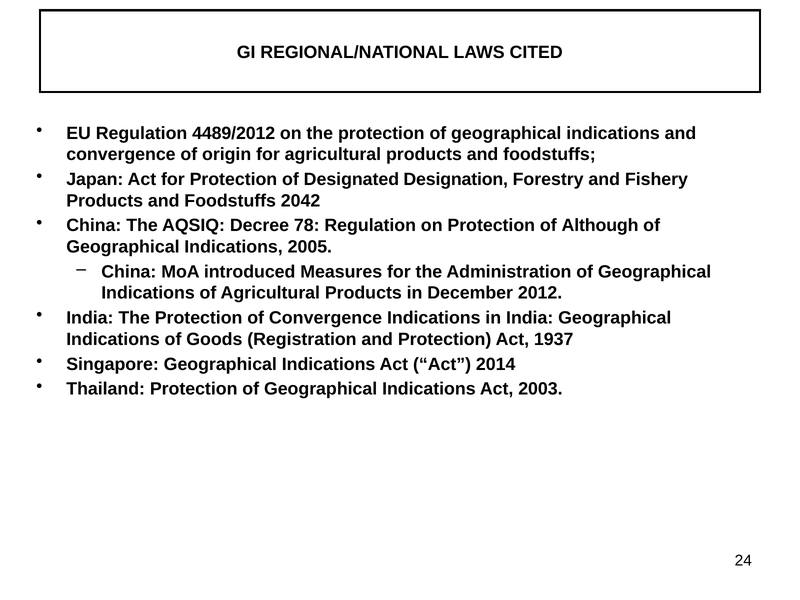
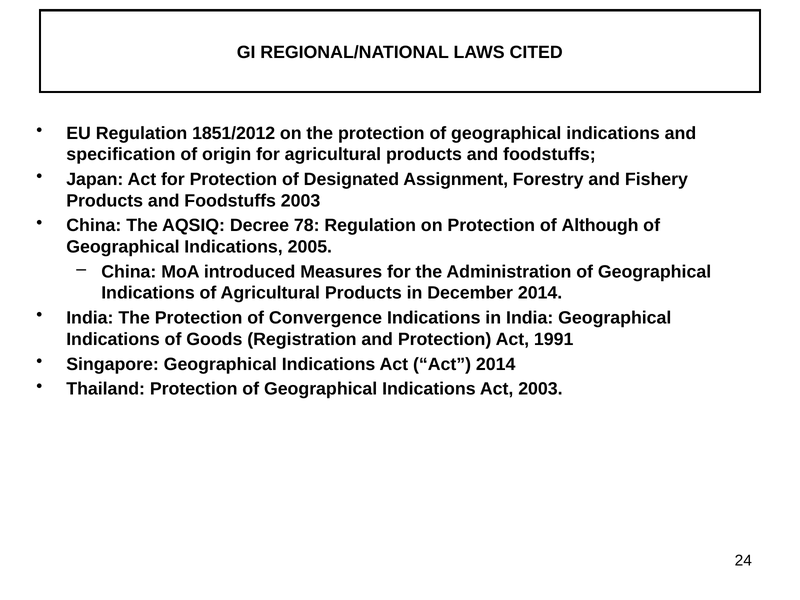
4489/2012: 4489/2012 -> 1851/2012
convergence at (121, 155): convergence -> specification
Designation: Designation -> Assignment
Foodstuffs 2042: 2042 -> 2003
December 2012: 2012 -> 2014
1937: 1937 -> 1991
